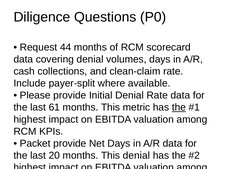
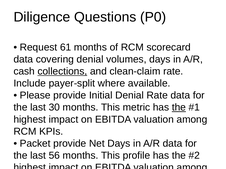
44: 44 -> 61
collections underline: none -> present
61: 61 -> 30
20: 20 -> 56
This denial: denial -> profile
